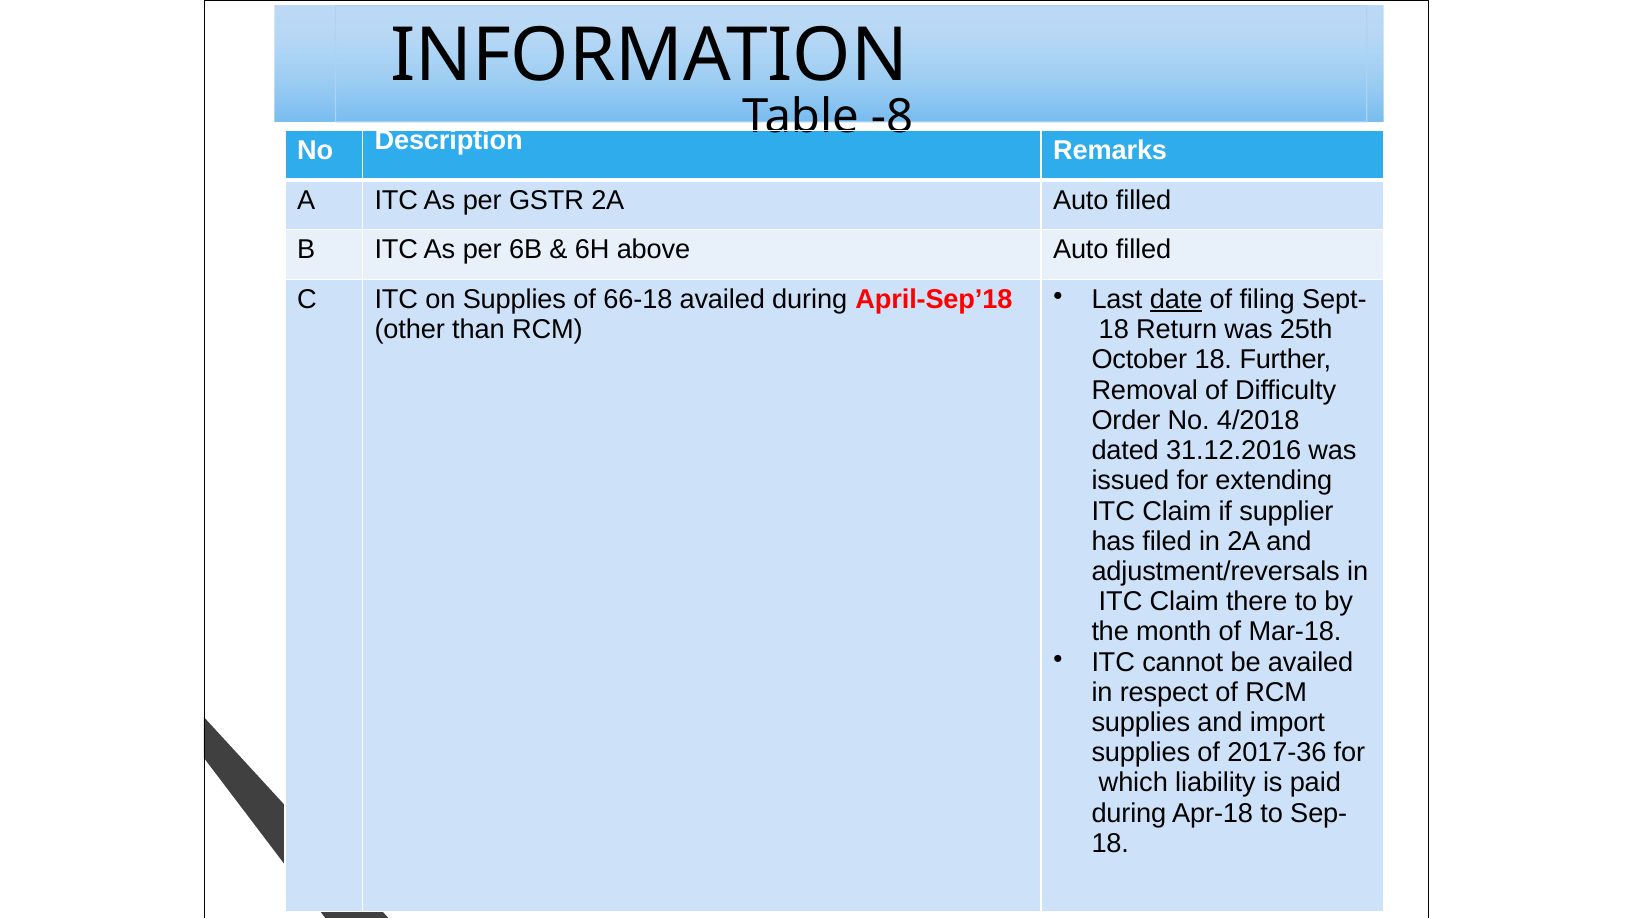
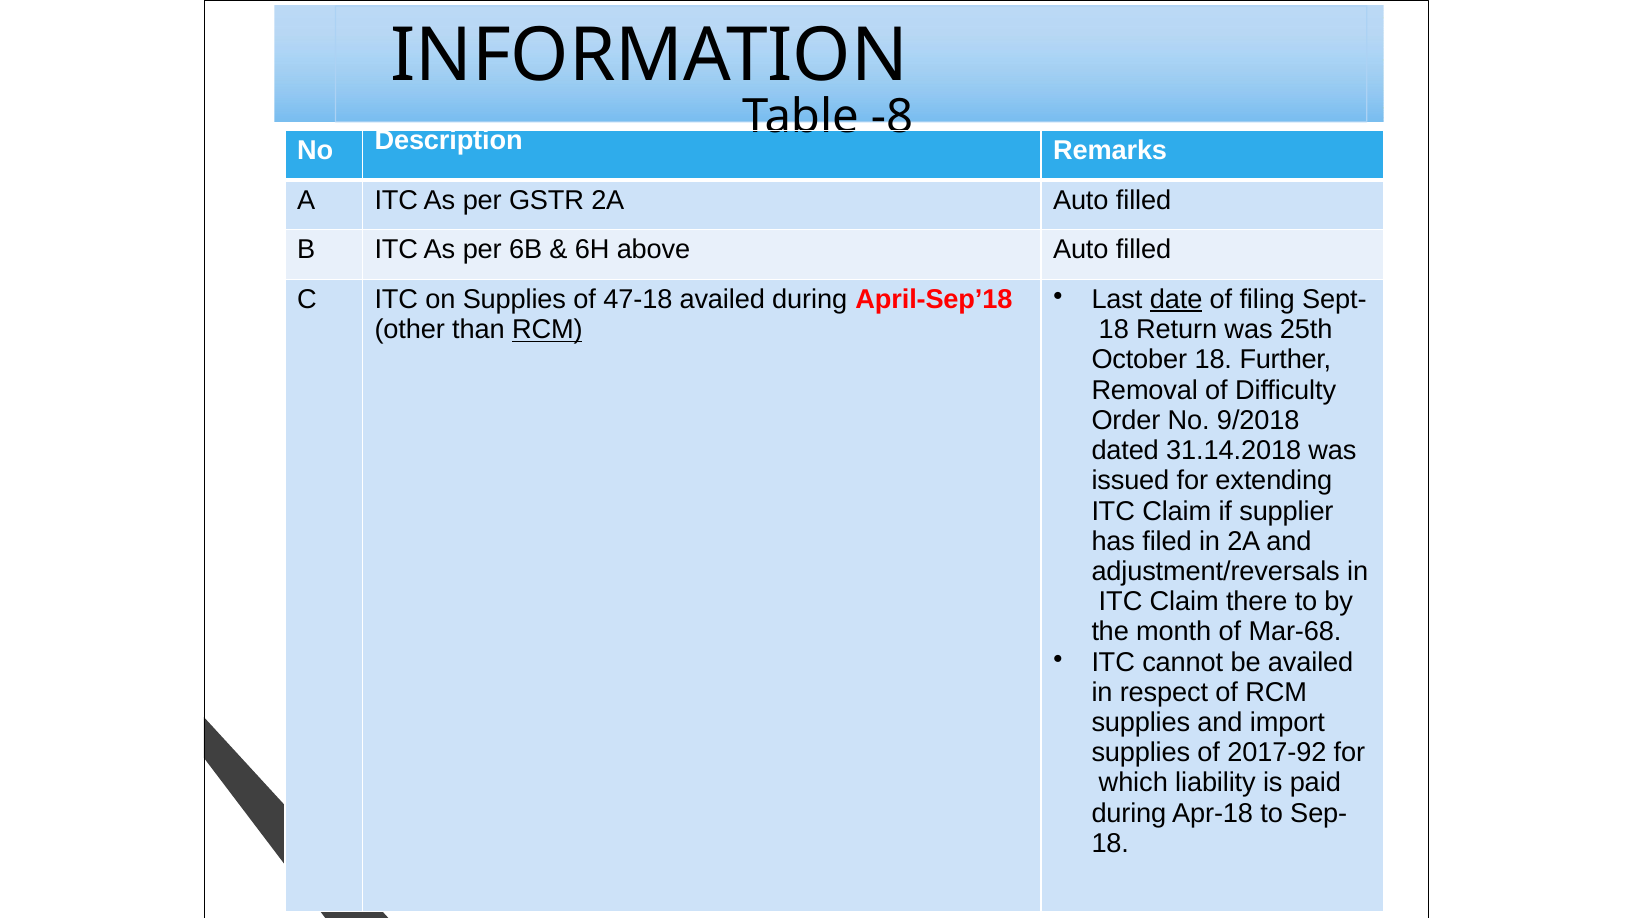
66-18: 66-18 -> 47-18
RCM at (547, 330) underline: none -> present
4/2018: 4/2018 -> 9/2018
31.12.2016: 31.12.2016 -> 31.14.2018
Mar-18: Mar-18 -> Mar-68
2017-36: 2017-36 -> 2017-92
